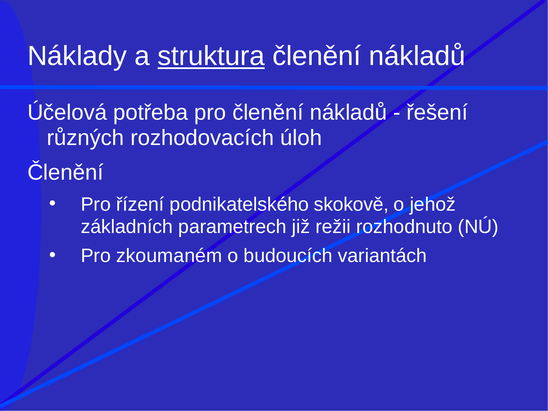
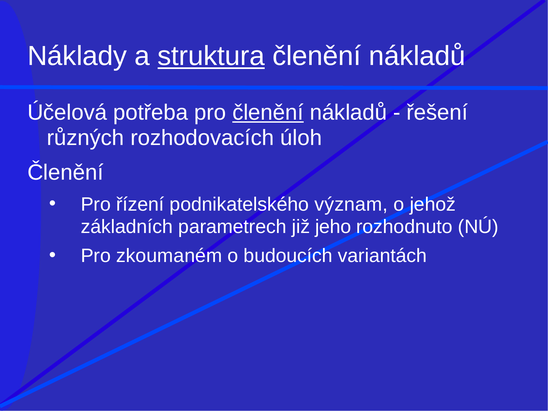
členění at (268, 112) underline: none -> present
skokově: skokově -> význam
režii: režii -> jeho
